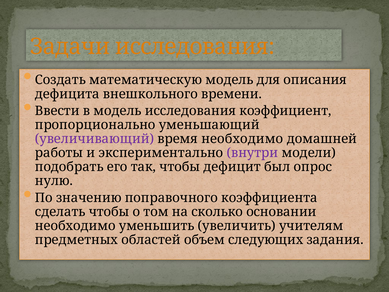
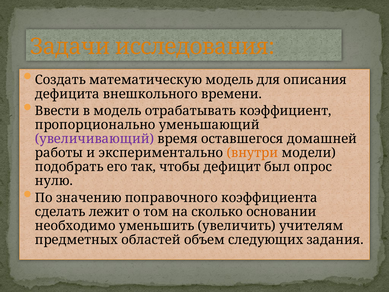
модель исследования: исследования -> отрабатывать
время необходимо: необходимо -> оставшегося
внутри colour: purple -> orange
сделать чтобы: чтобы -> лежит
